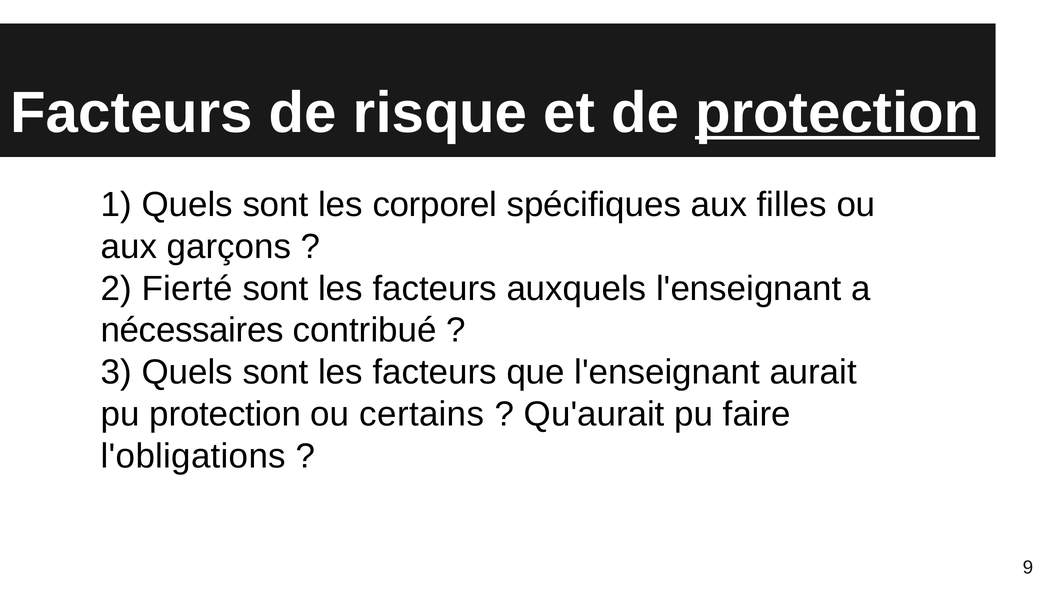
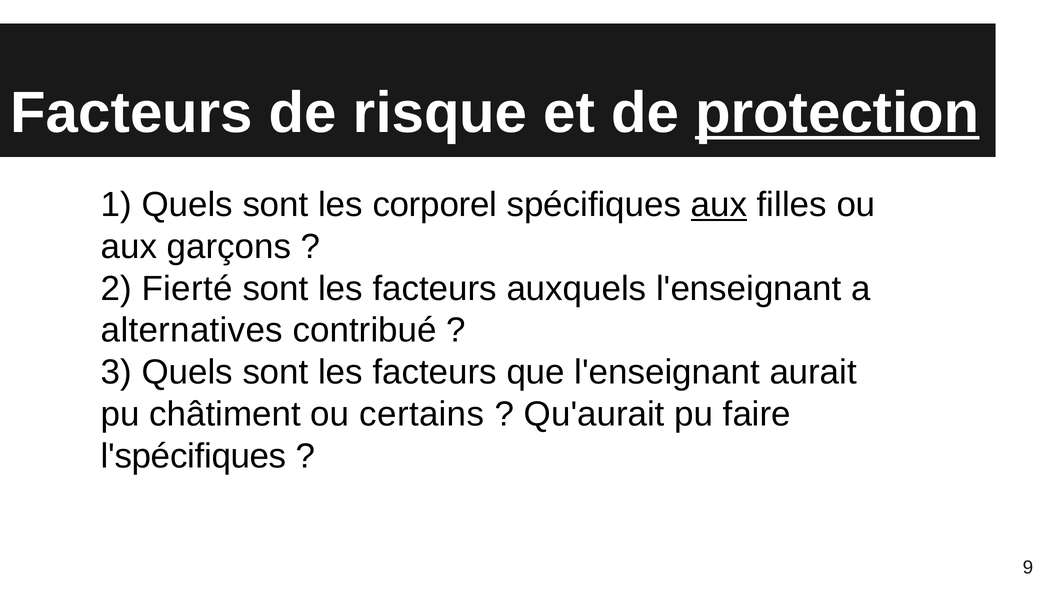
aux at (719, 205) underline: none -> present
nécessaires: nécessaires -> alternatives
pu protection: protection -> châtiment
l'obligations: l'obligations -> l'spécifiques
